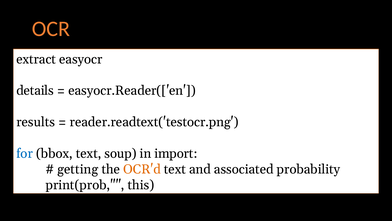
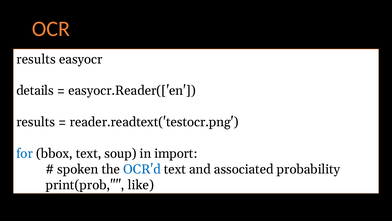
extract at (36, 59): extract -> results
getting: getting -> spoken
OCR'd colour: orange -> blue
this: this -> like
